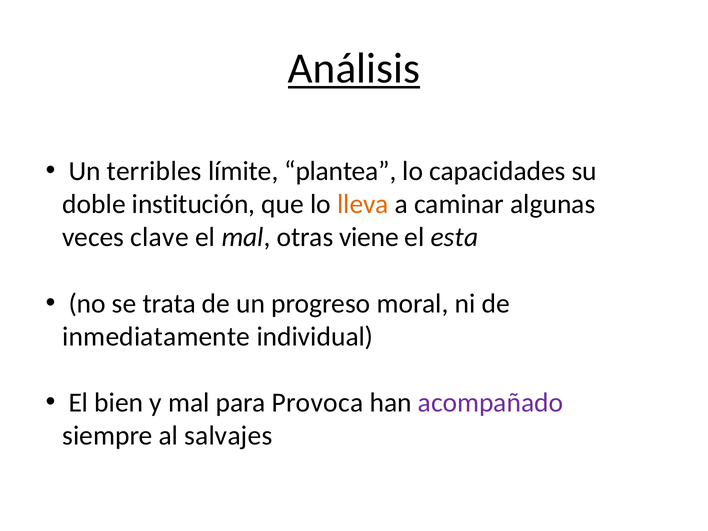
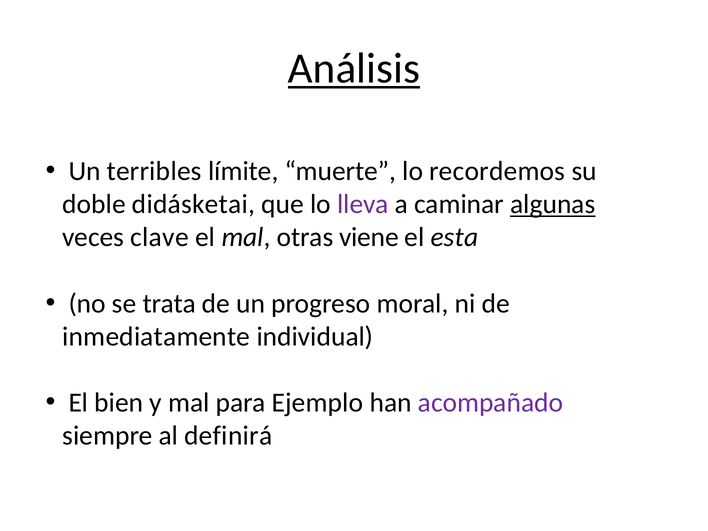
plantea: plantea -> muerte
capacidades: capacidades -> recordemos
institución: institución -> didásketai
lleva colour: orange -> purple
algunas underline: none -> present
Provoca: Provoca -> Ejemplo
salvajes: salvajes -> definirá
